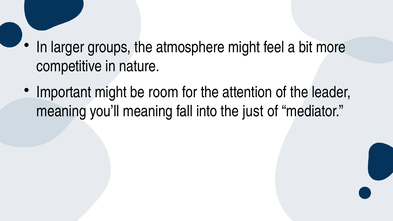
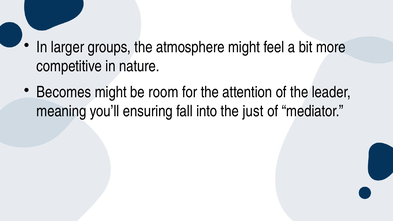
Important: Important -> Becomes
you’ll meaning: meaning -> ensuring
